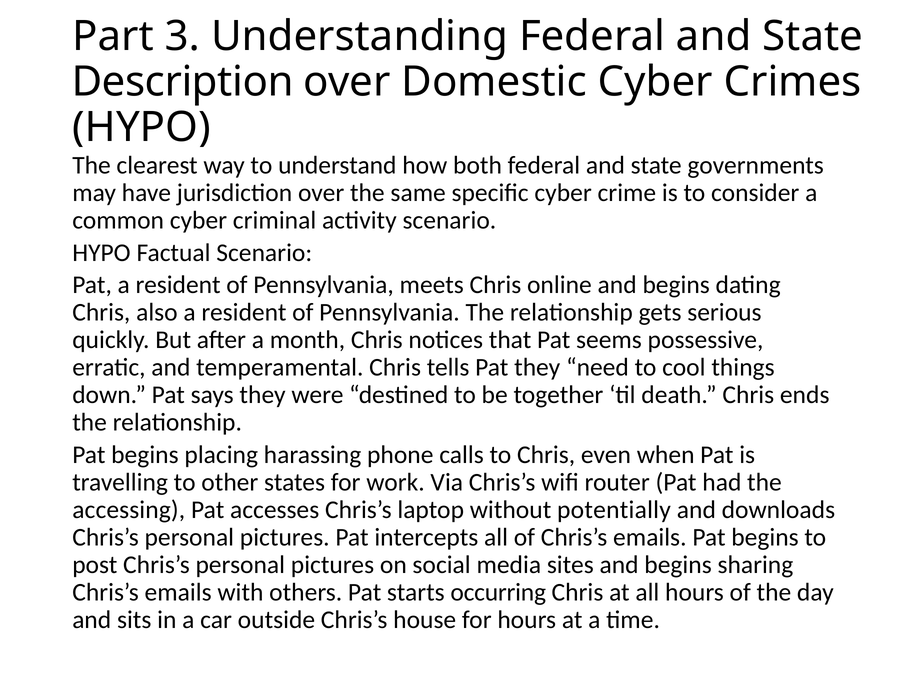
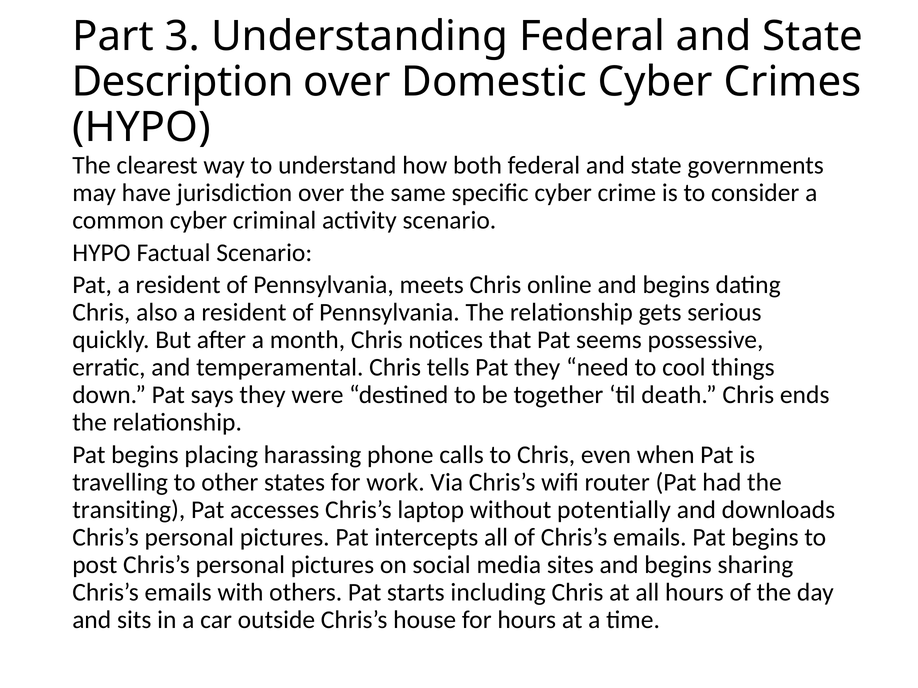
accessing: accessing -> transiting
occurring: occurring -> including
